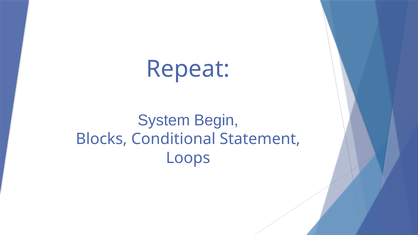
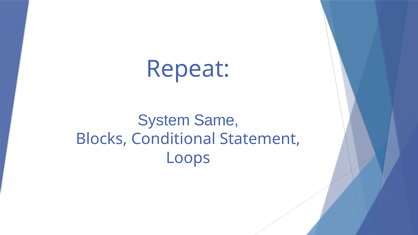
Begin: Begin -> Same
